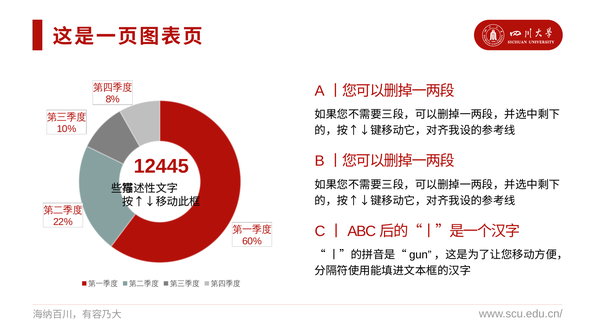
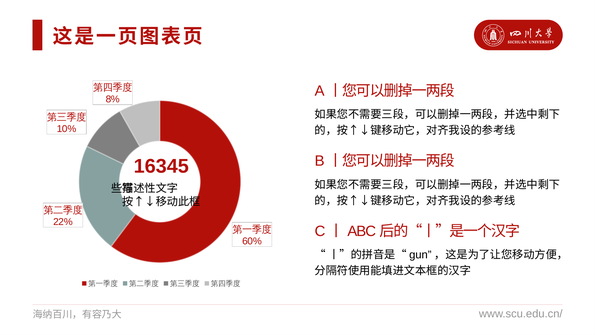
12445: 12445 -> 16345
